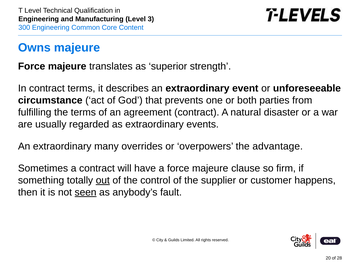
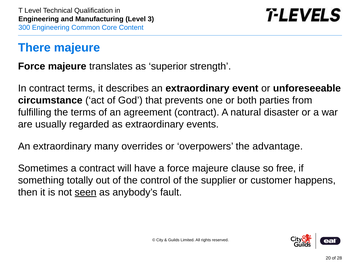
Owns: Owns -> There
firm: firm -> free
out underline: present -> none
